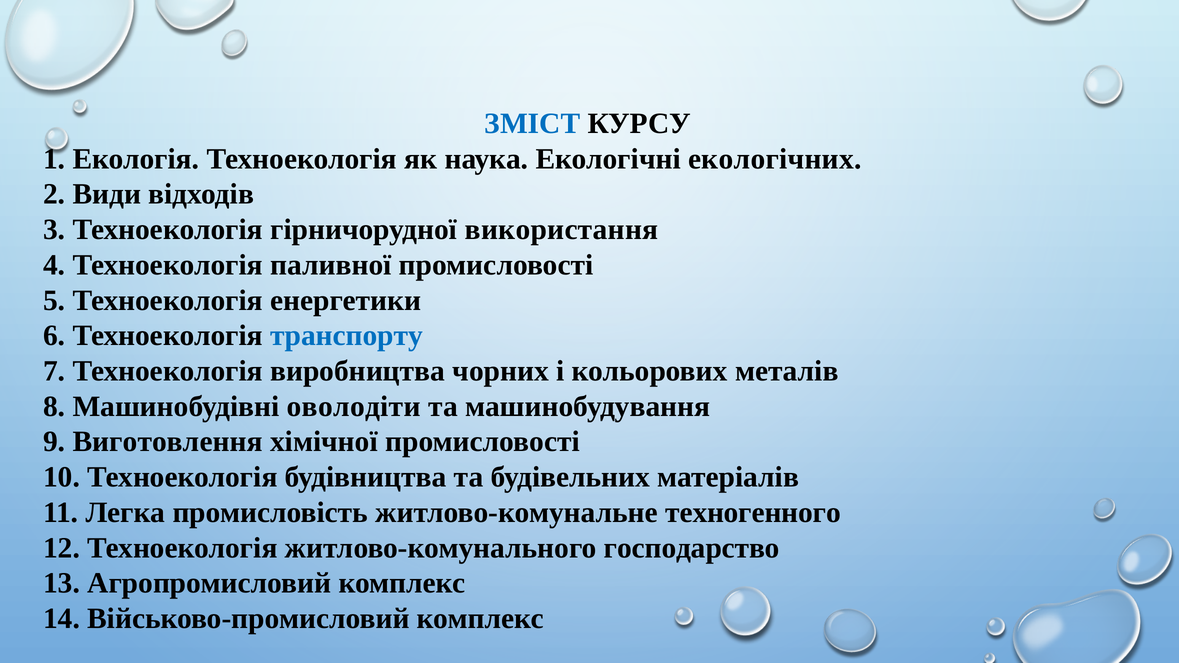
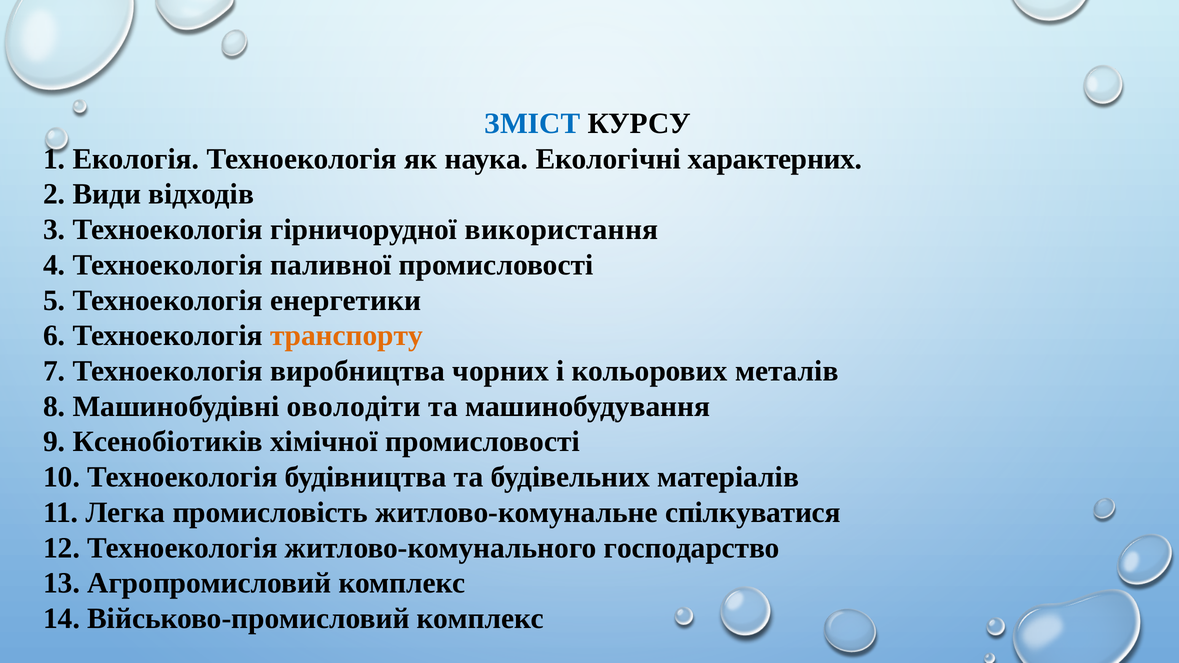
екологічних: екологічних -> характерних
транспорту colour: blue -> orange
Виготовлення: Виготовлення -> Ксенобіотиків
техногенного: техногенного -> спілкуватися
